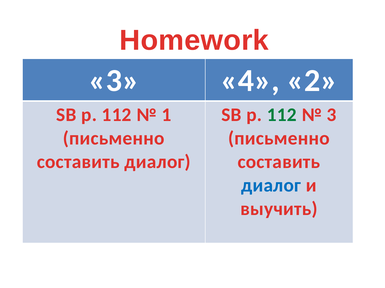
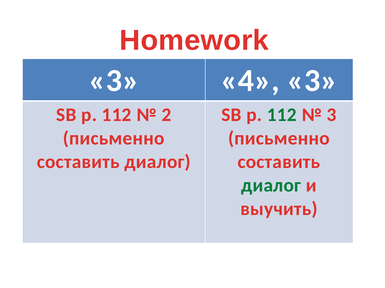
4 2: 2 -> 3
1: 1 -> 2
диалог at (271, 186) colour: blue -> green
